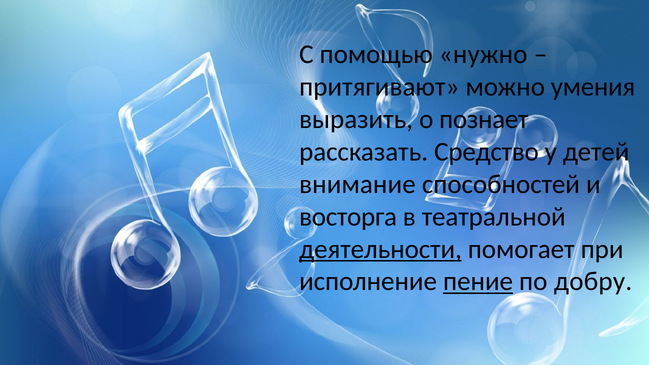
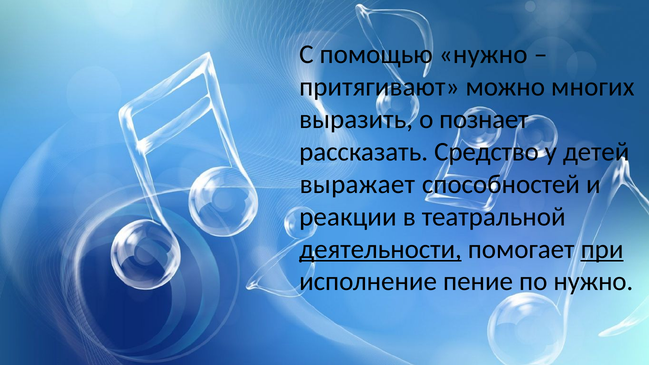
умения: умения -> многих
внимание: внимание -> выражает
восторга: восторга -> реакции
при underline: none -> present
пение underline: present -> none
по добру: добру -> нужно
